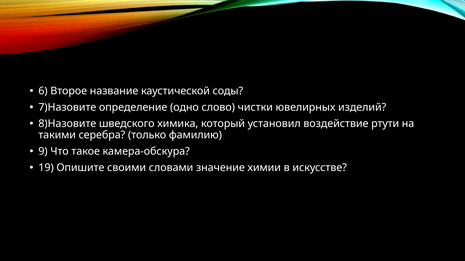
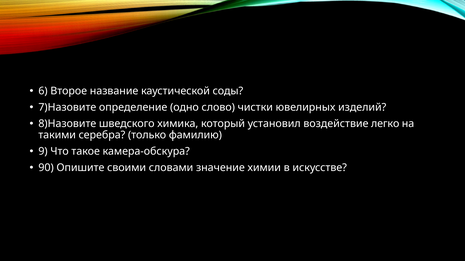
ртути: ртути -> легко
19: 19 -> 90
